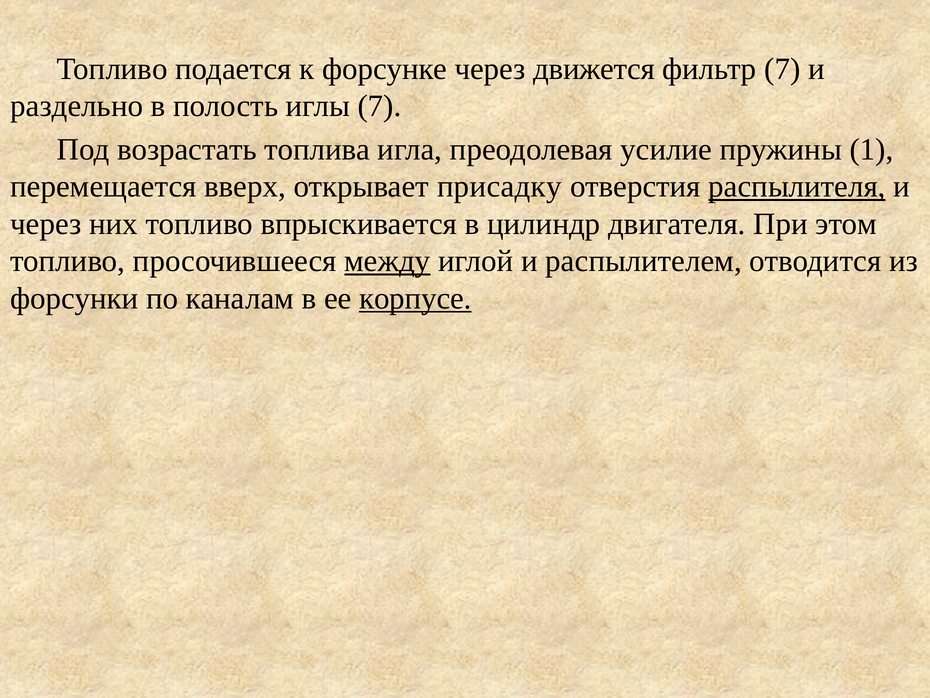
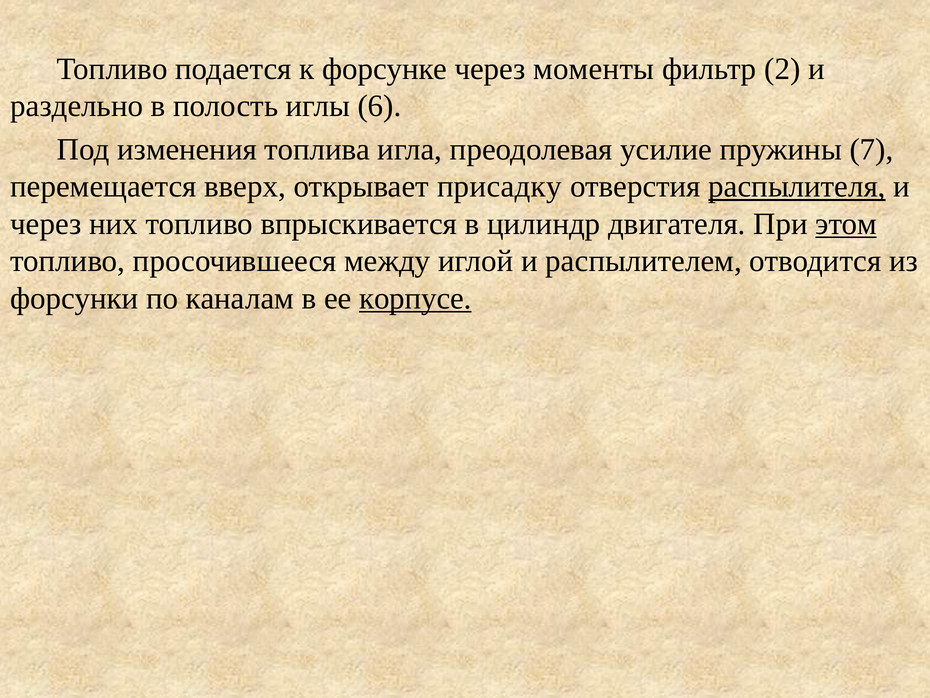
движется: движется -> моменты
фильтр 7: 7 -> 2
иглы 7: 7 -> 6
возрастать: возрастать -> изменения
1: 1 -> 7
этом underline: none -> present
между underline: present -> none
